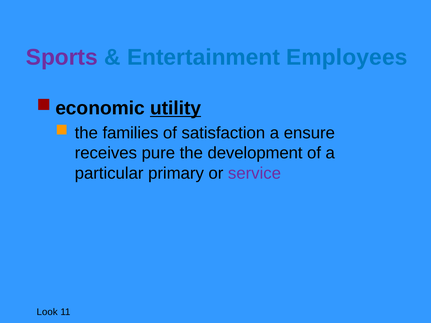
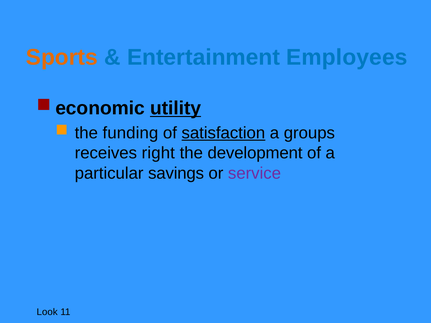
Sports colour: purple -> orange
families: families -> funding
satisfaction underline: none -> present
ensure: ensure -> groups
pure: pure -> right
primary: primary -> savings
